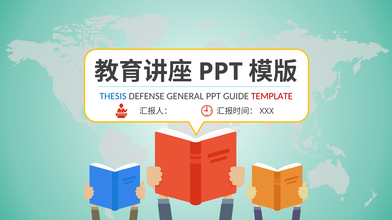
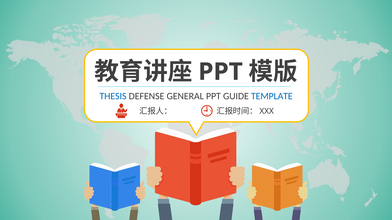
TEMPLATE colour: red -> blue
